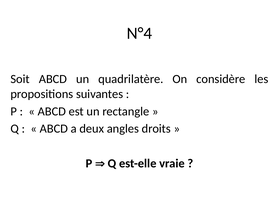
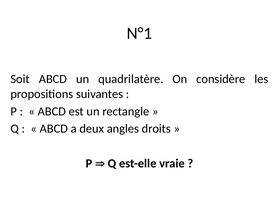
N°4: N°4 -> N°1
